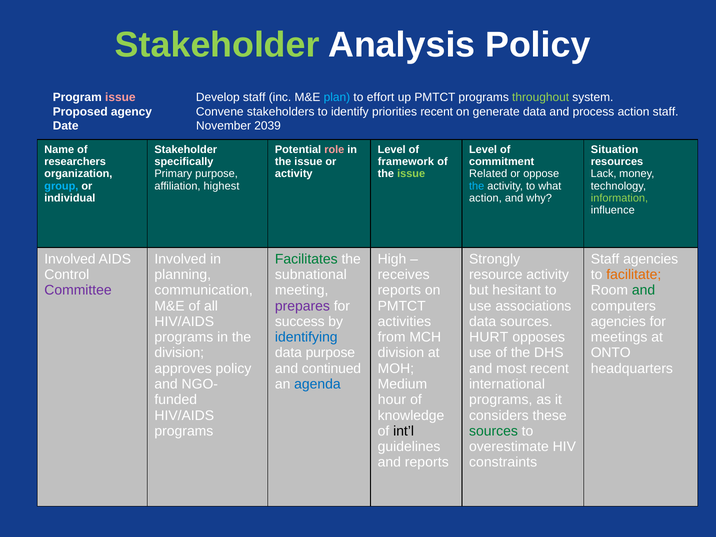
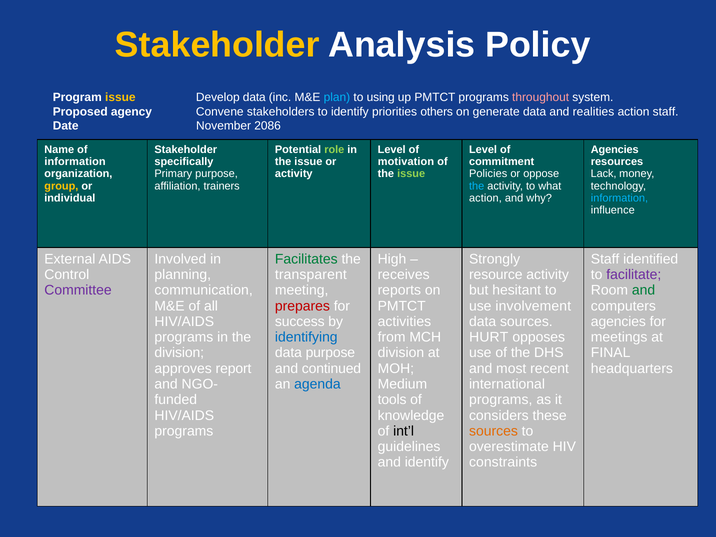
Stakeholder at (217, 45) colour: light green -> yellow
issue at (120, 97) colour: pink -> yellow
Develop staff: staff -> data
effort: effort -> using
throughout colour: light green -> pink
priorities recent: recent -> others
process: process -> realities
2039: 2039 -> 2086
role colour: pink -> light green
Situation at (615, 149): Situation -> Agencies
researchers at (75, 162): researchers -> information
framework: framework -> motivation
Related: Related -> Policies
group colour: light blue -> yellow
highest: highest -> trainers
information at (619, 198) colour: light green -> light blue
Involved at (70, 259): Involved -> External
Staff agencies: agencies -> identified
subnational: subnational -> transparent
facilitate colour: orange -> purple
prepares colour: purple -> red
associations: associations -> involvement
ONTO: ONTO -> FINAL
approves policy: policy -> report
hour: hour -> tools
sources at (493, 431) colour: green -> orange
and reports: reports -> identify
